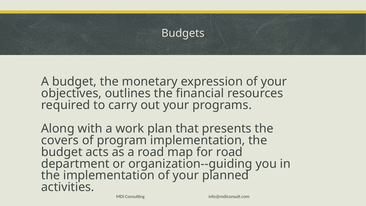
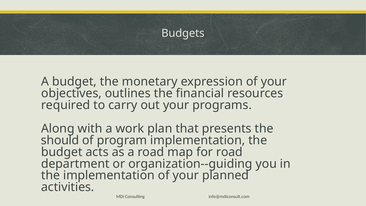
covers: covers -> should
